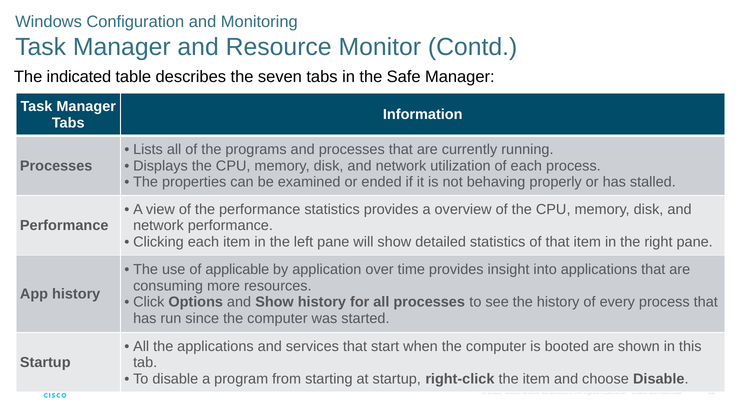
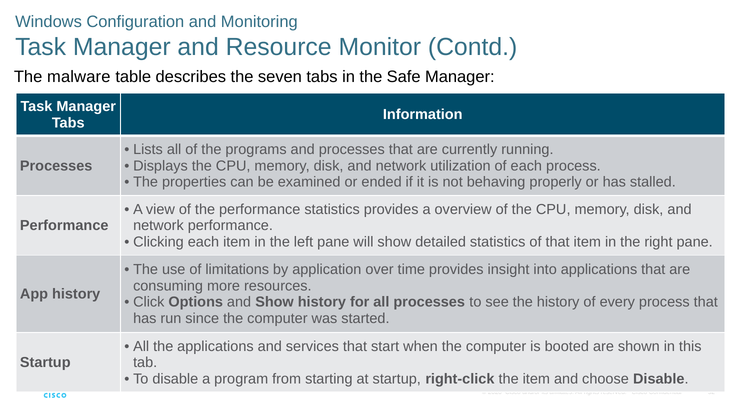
indicated: indicated -> malware
applicable: applicable -> limitations
